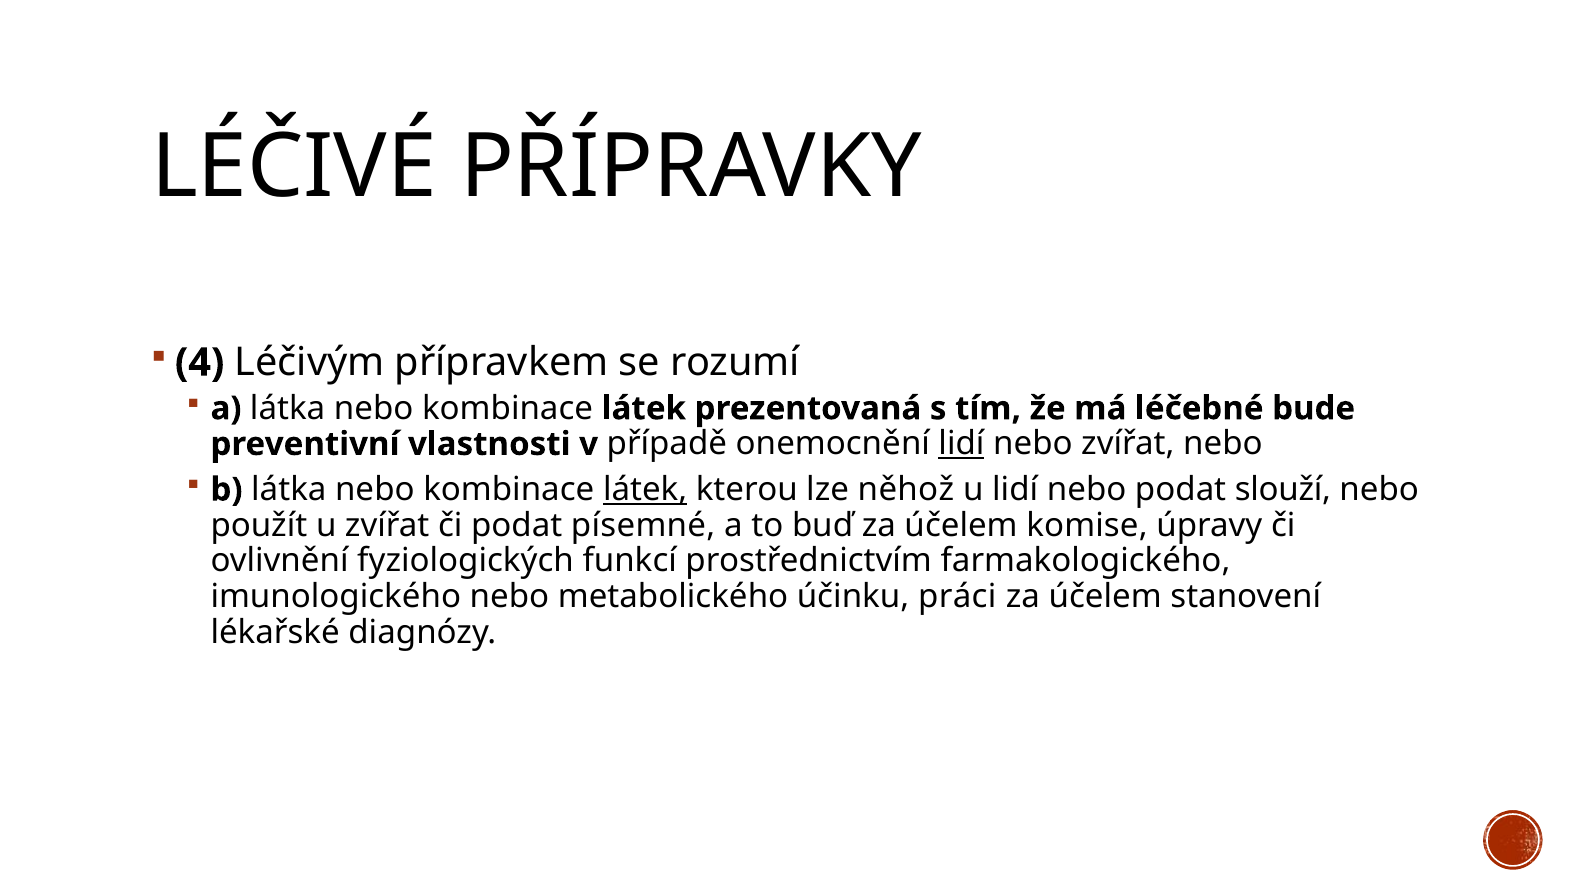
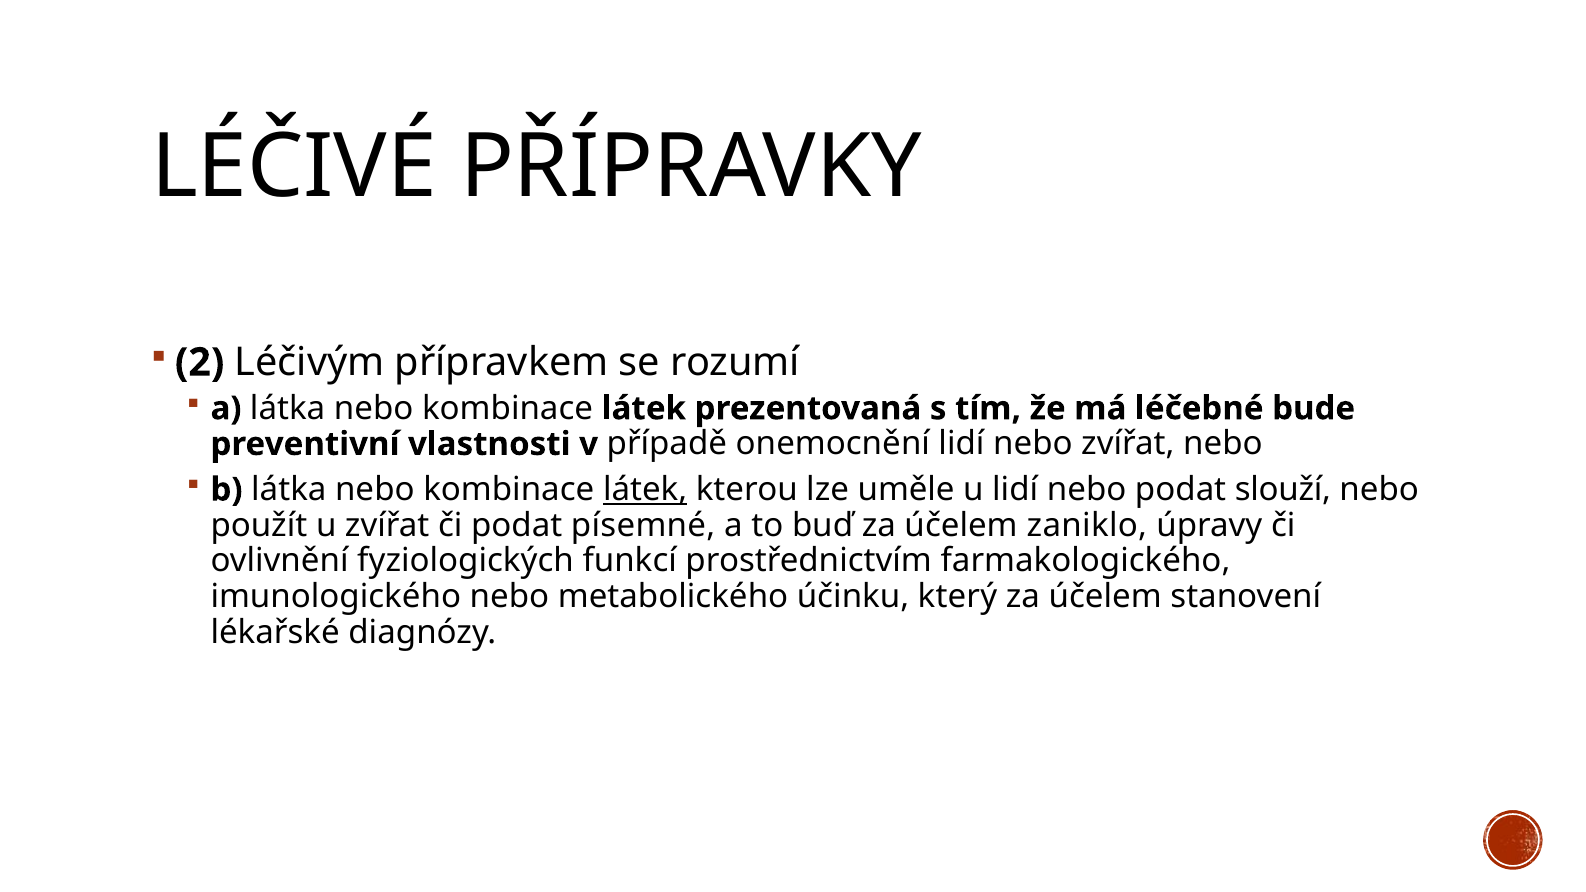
4: 4 -> 2
lidí at (961, 444) underline: present -> none
něhož: něhož -> uměle
komise: komise -> zaniklo
práci: práci -> který
